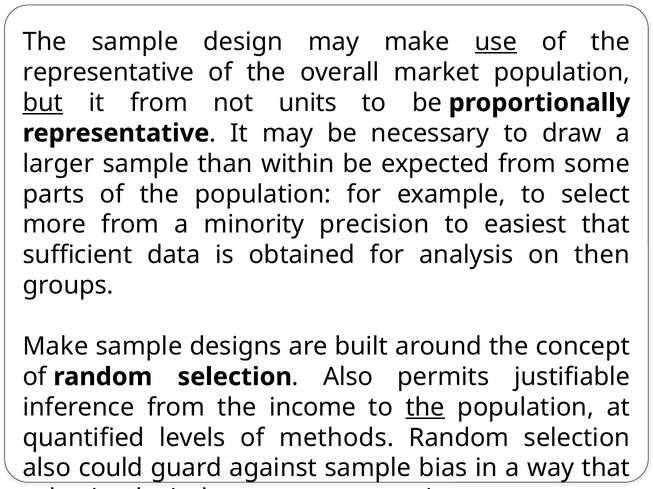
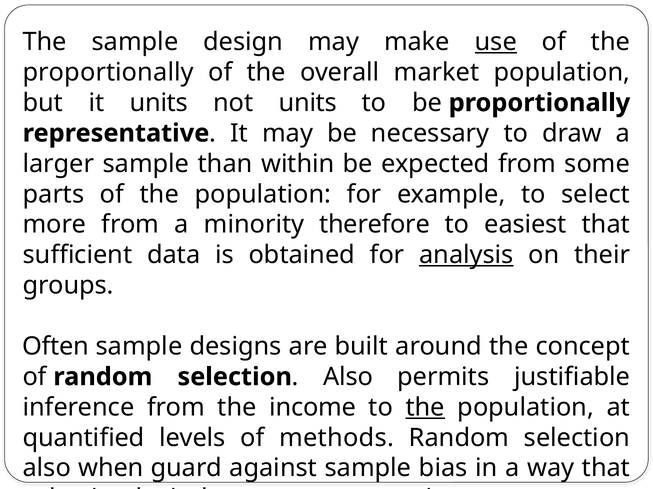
representative at (108, 72): representative -> proportionally
but underline: present -> none
it from: from -> units
precision: precision -> therefore
analysis underline: none -> present
then: then -> their
Make at (56, 347): Make -> Often
could: could -> when
